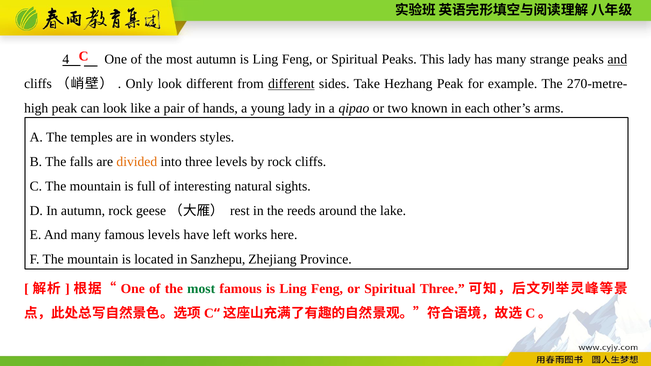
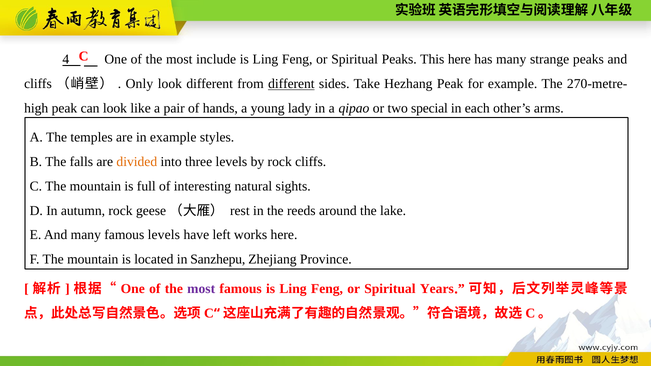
most autumn: autumn -> include
This lady: lady -> here
and at (617, 60) underline: present -> none
known: known -> special
in wonders: wonders -> example
most at (201, 289) colour: green -> purple
Spiritual Three: Three -> Years
